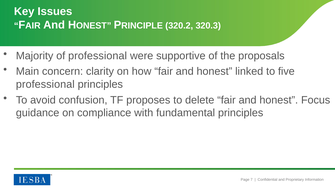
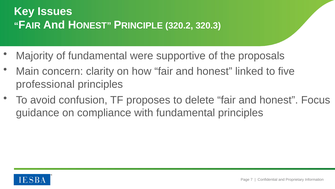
of professional: professional -> fundamental
